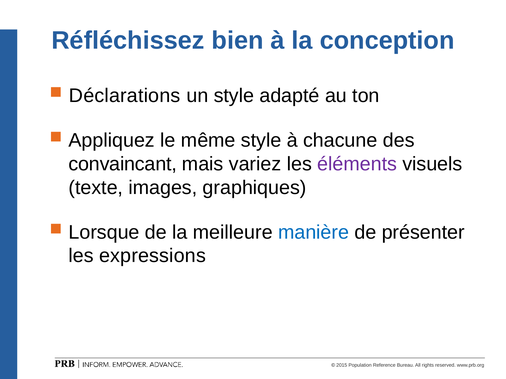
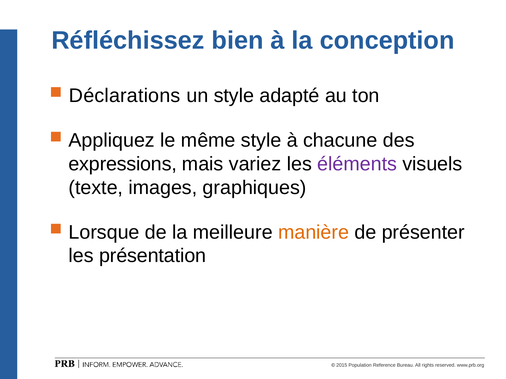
convaincant: convaincant -> expressions
manière colour: blue -> orange
expressions: expressions -> présentation
